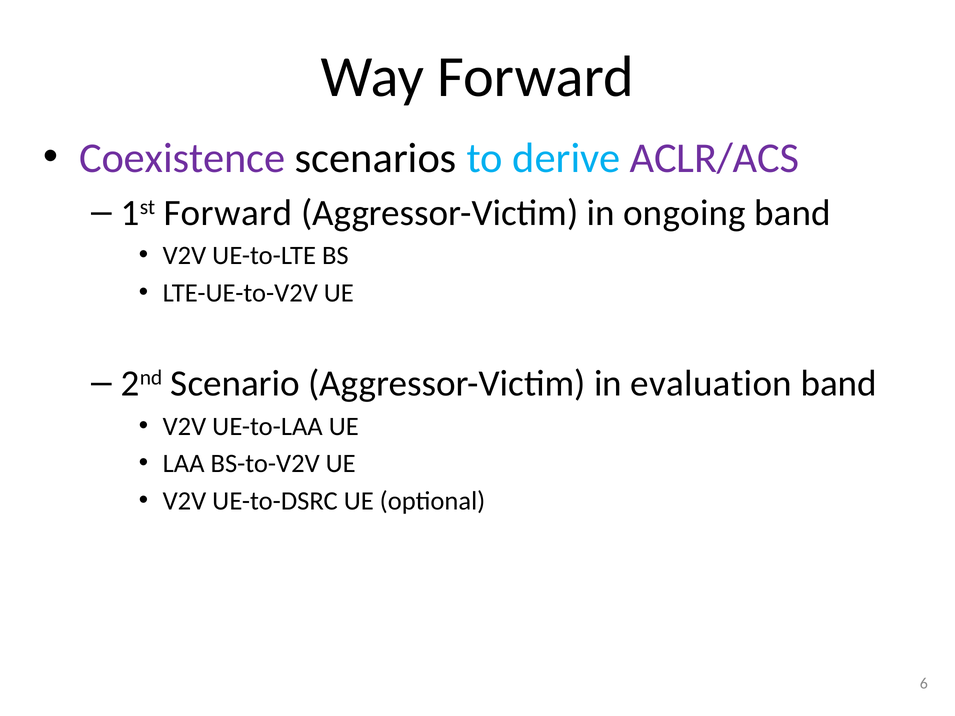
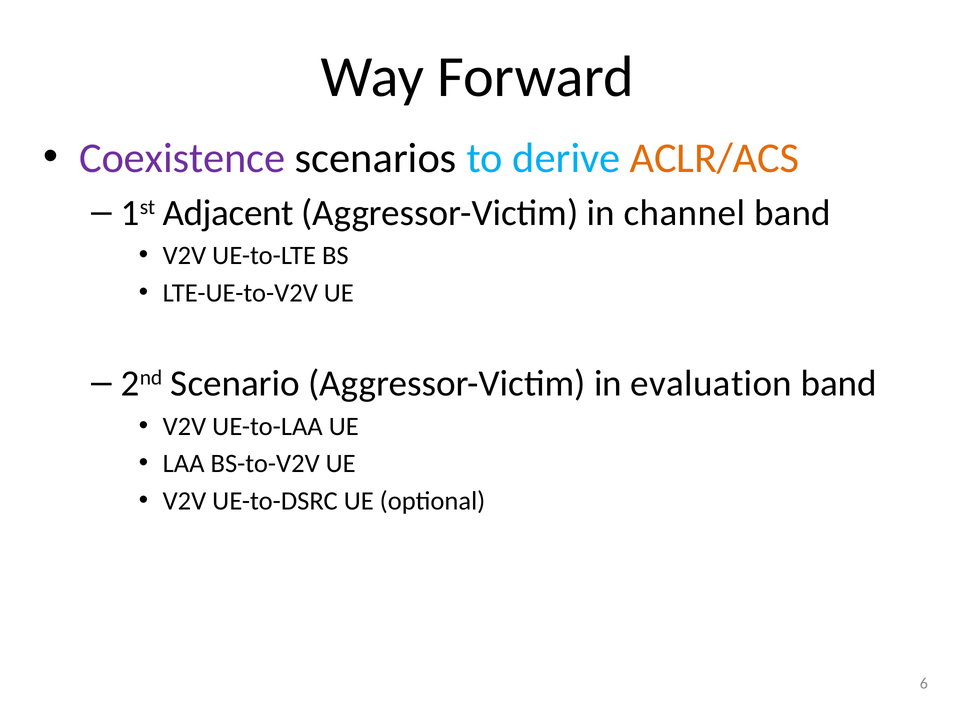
ACLR/ACS colour: purple -> orange
1st Forward: Forward -> Adjacent
ongoing: ongoing -> channel
